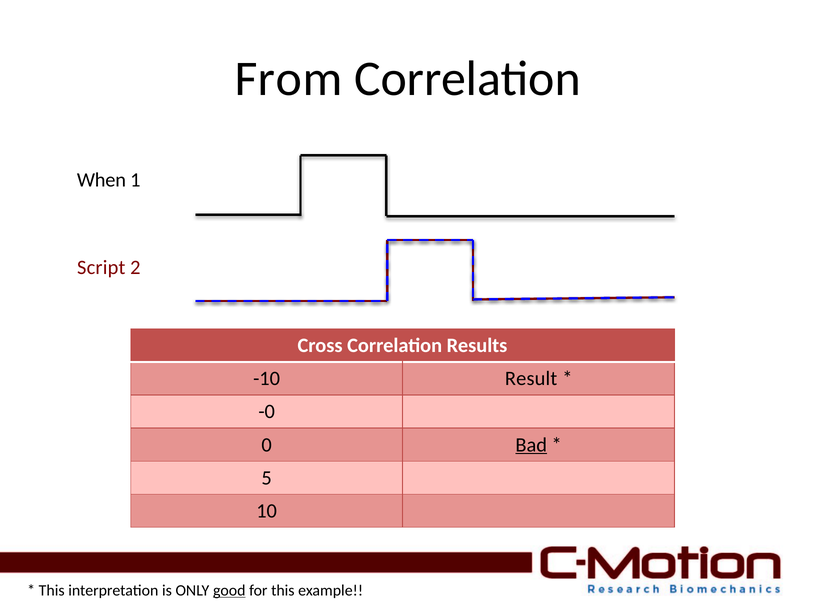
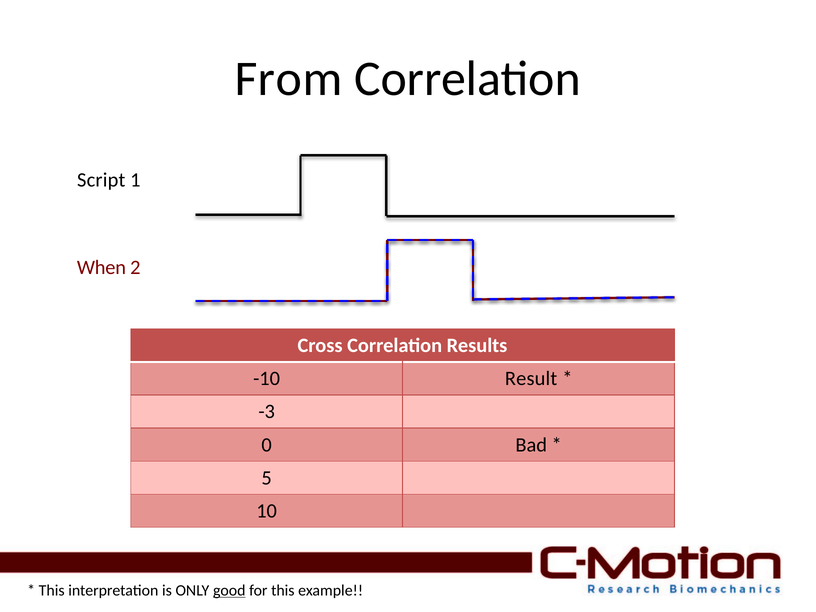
When: When -> Script
Script: Script -> When
-0: -0 -> -3
Bad underline: present -> none
